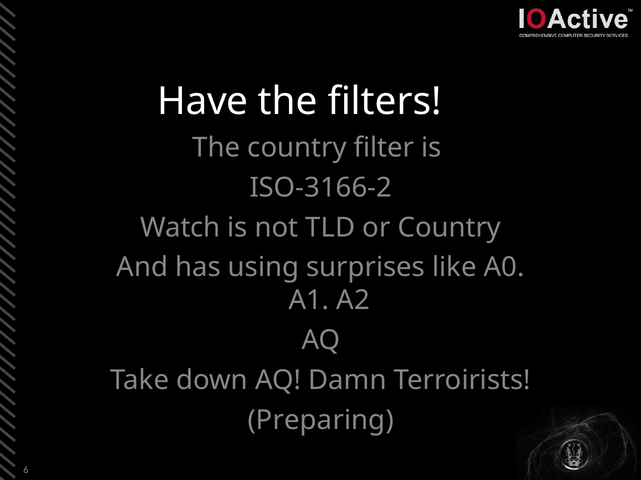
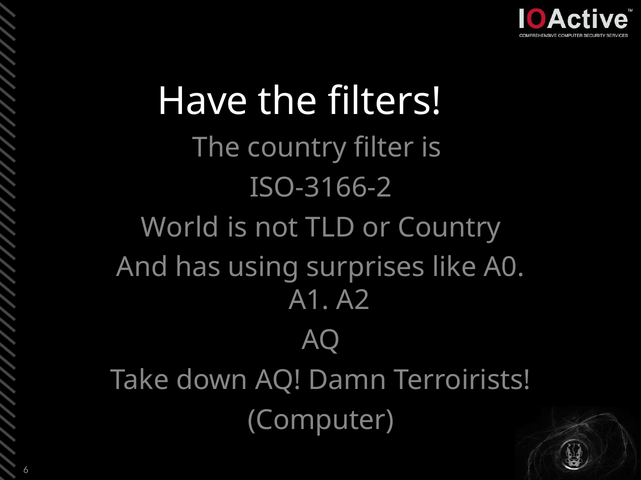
Watch: Watch -> World
Preparing: Preparing -> Computer
